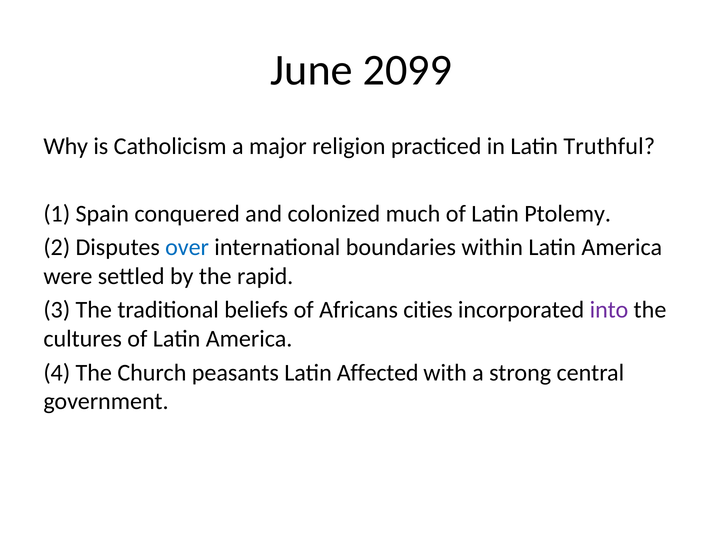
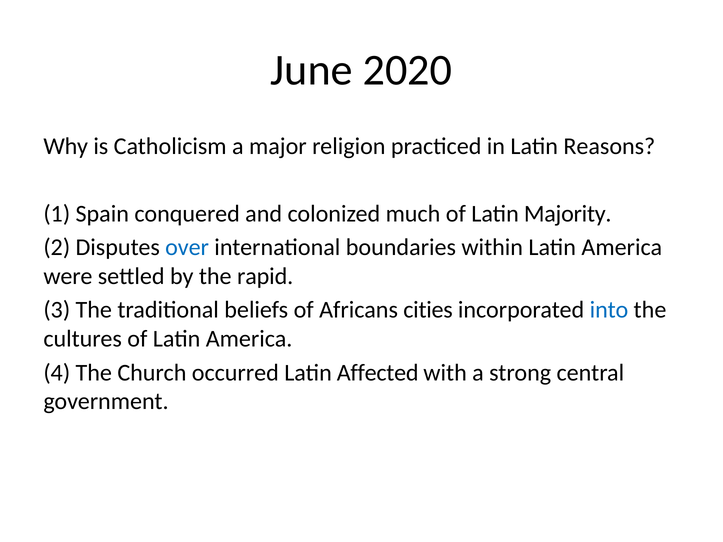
2099: 2099 -> 2020
Truthful: Truthful -> Reasons
Ptolemy: Ptolemy -> Majority
into colour: purple -> blue
peasants: peasants -> occurred
